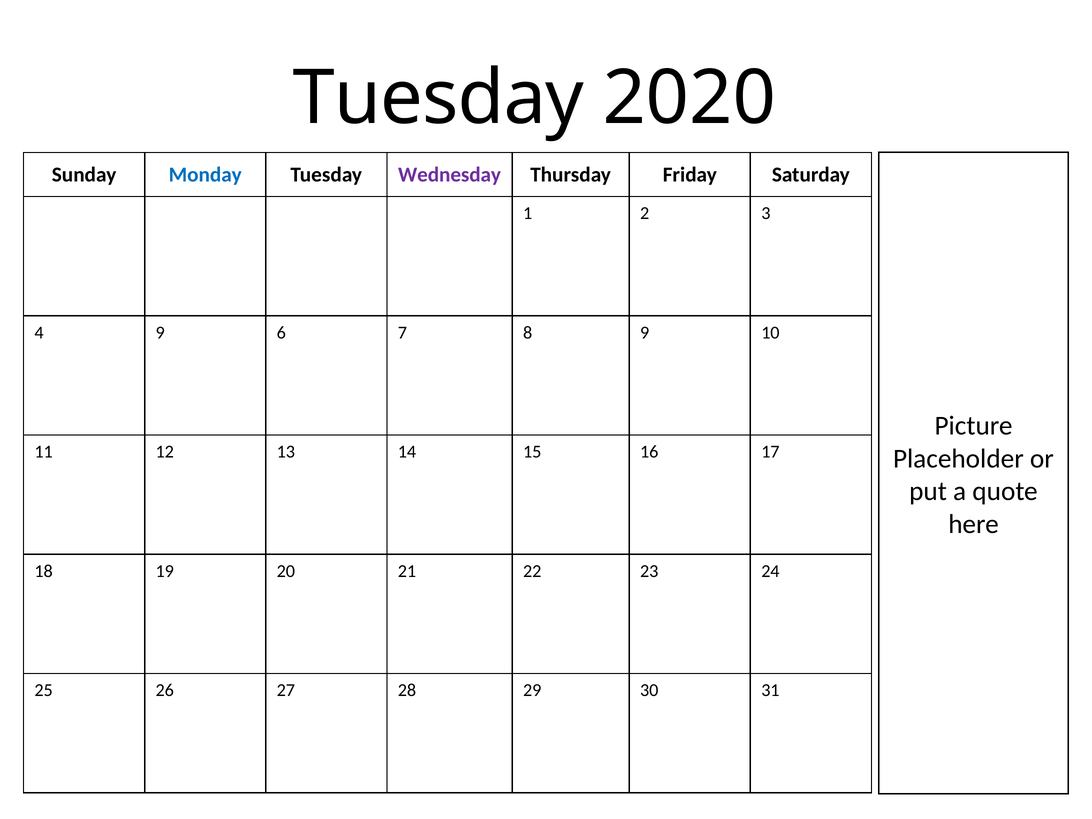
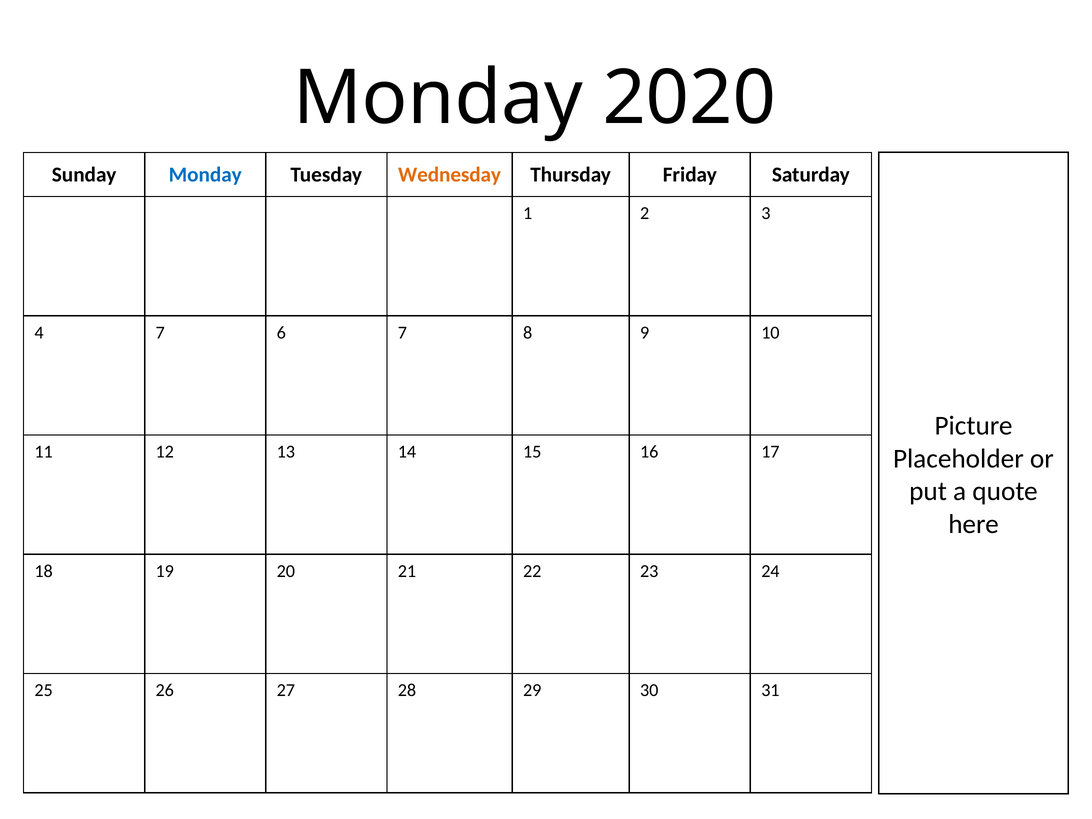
Tuesday at (438, 98): Tuesday -> Monday
Wednesday colour: purple -> orange
4 9: 9 -> 7
